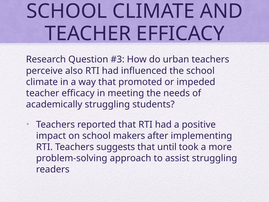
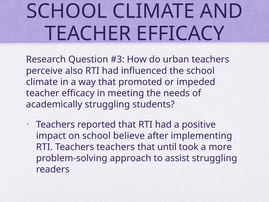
makers: makers -> believe
Teachers suggests: suggests -> teachers
